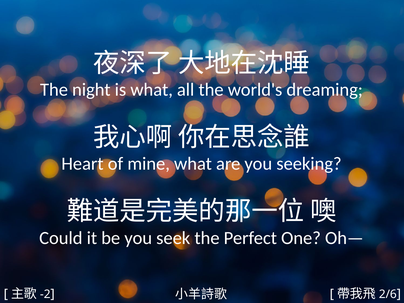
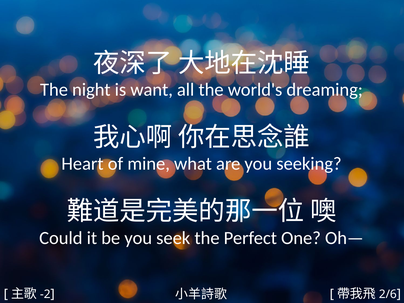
is what: what -> want
